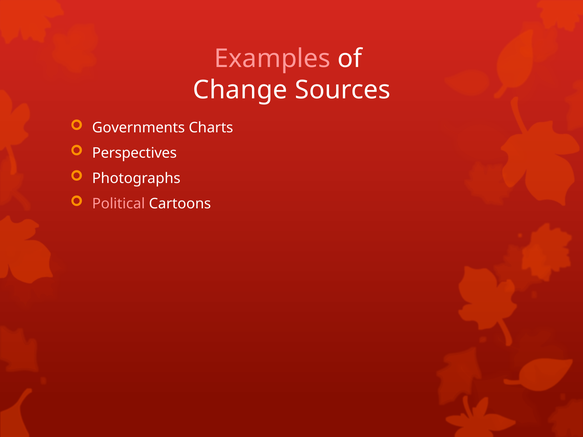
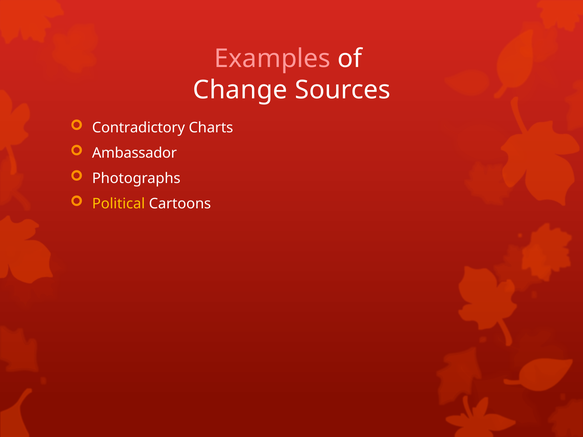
Governments: Governments -> Contradictory
Perspectives: Perspectives -> Ambassador
Political colour: pink -> yellow
